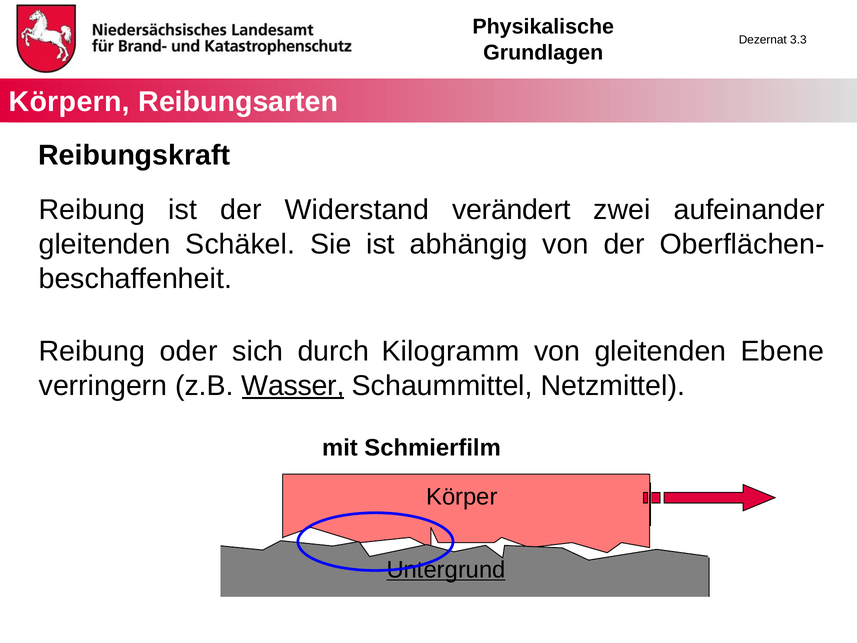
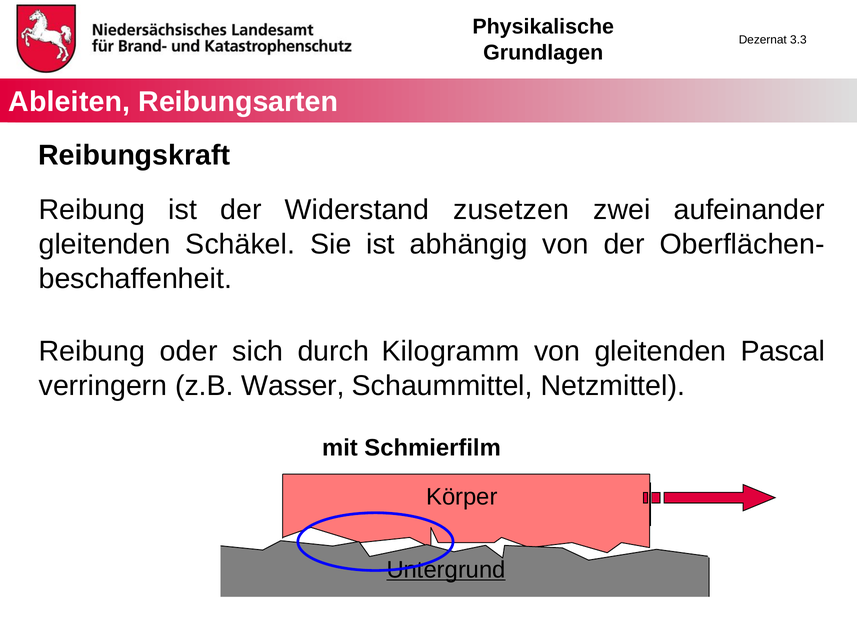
Körpern: Körpern -> Ableiten
verändert: verändert -> zusetzen
Ebene: Ebene -> Pascal
Wasser underline: present -> none
